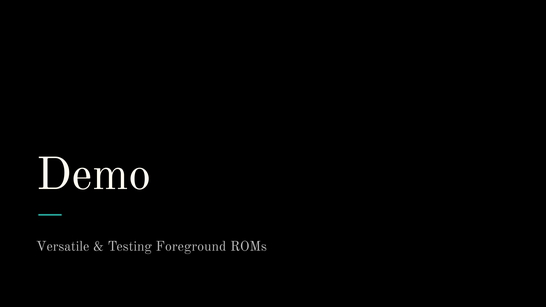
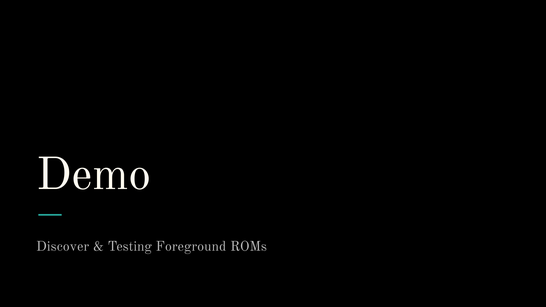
Versatile: Versatile -> Discover
